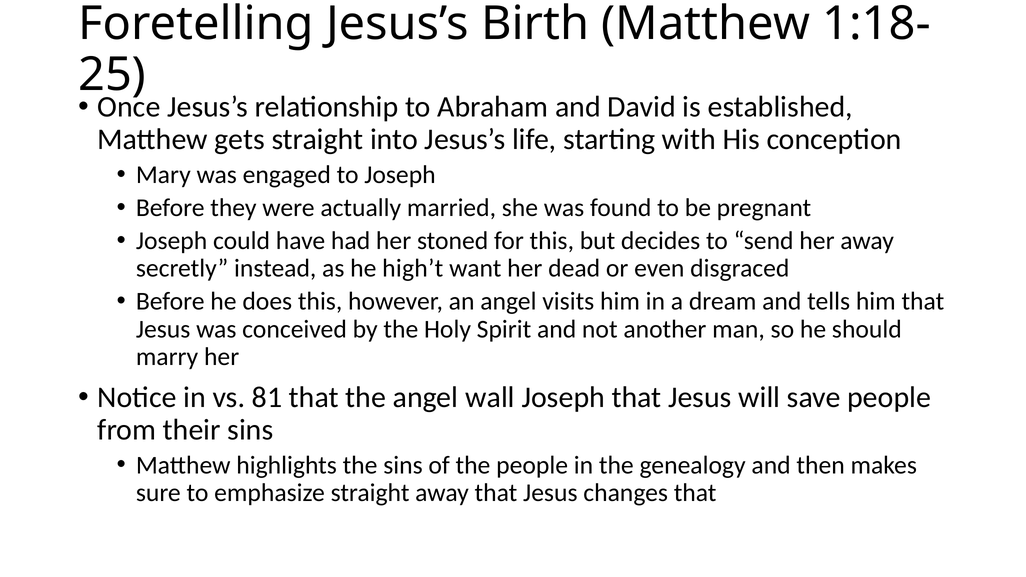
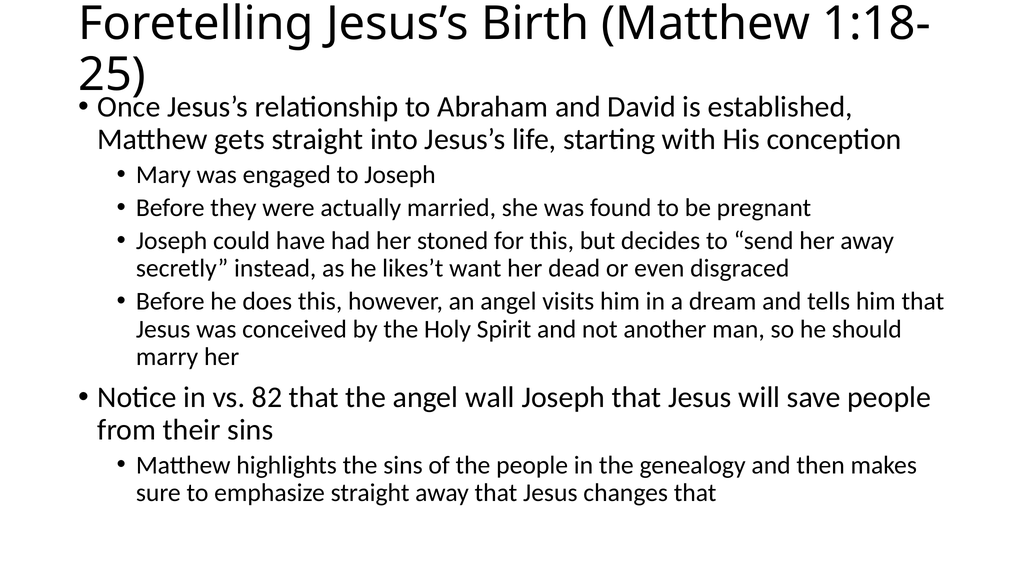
high’t: high’t -> likes’t
81: 81 -> 82
